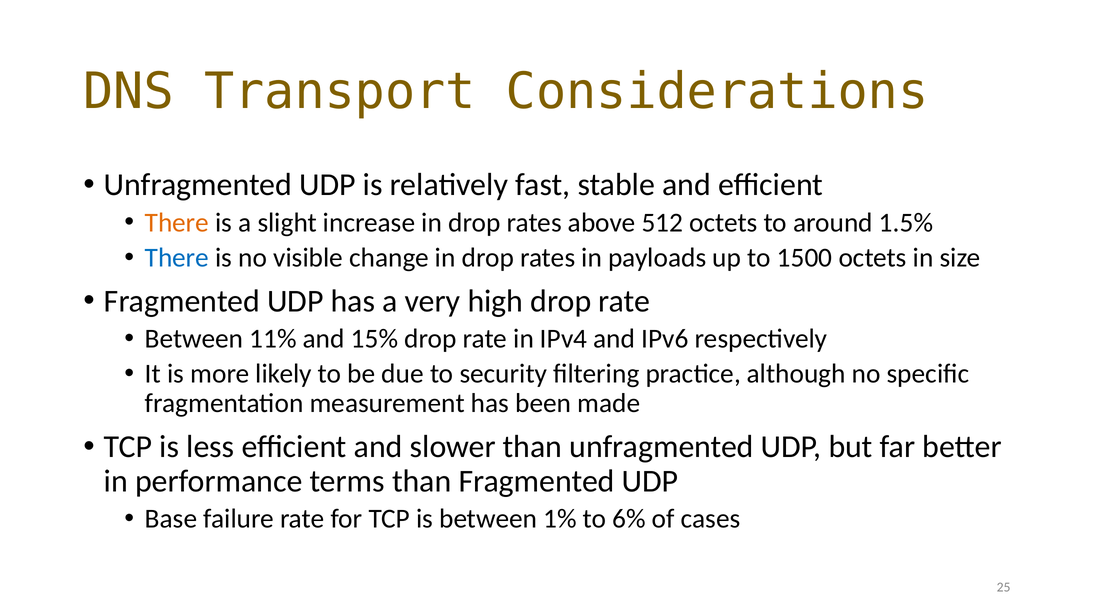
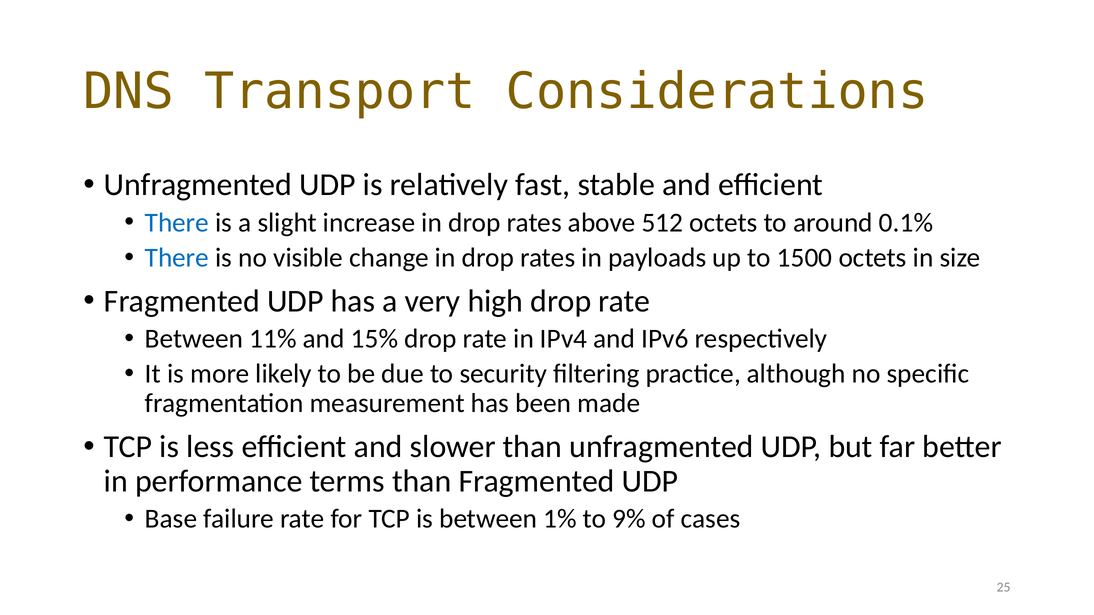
There at (177, 223) colour: orange -> blue
1.5%: 1.5% -> 0.1%
6%: 6% -> 9%
